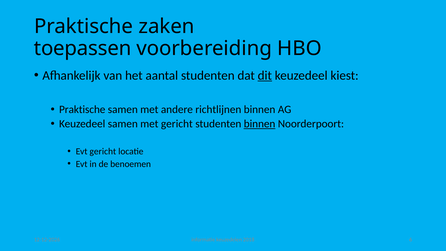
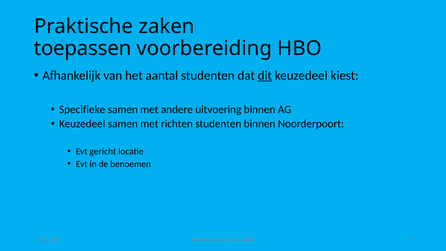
Praktische at (82, 109): Praktische -> Specifieke
richtlijnen: richtlijnen -> uitvoering
met gericht: gericht -> richten
binnen at (260, 124) underline: present -> none
